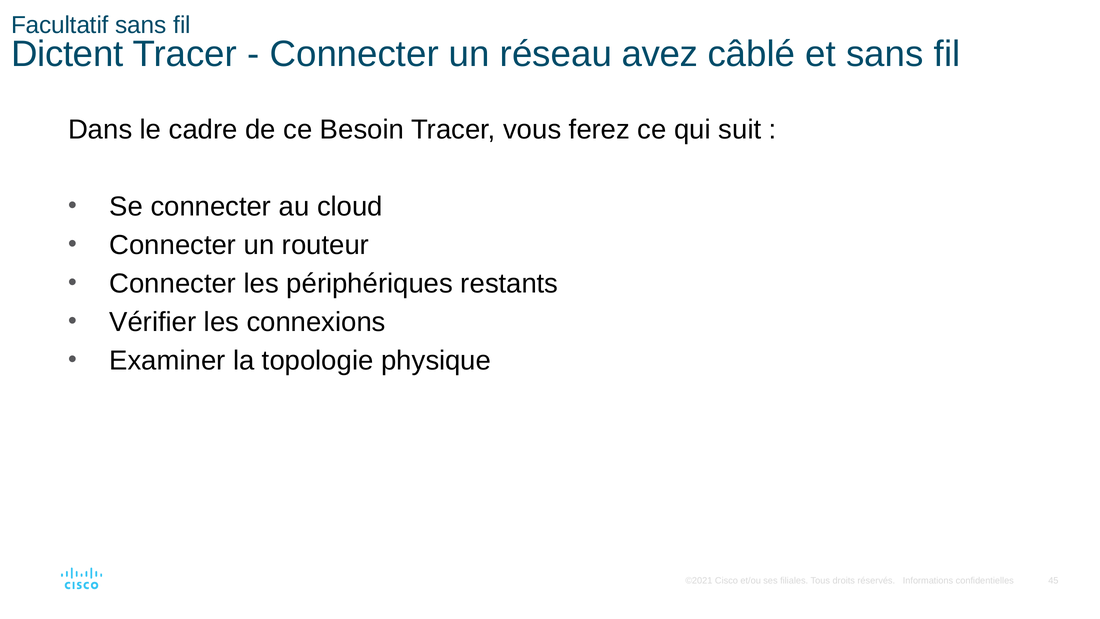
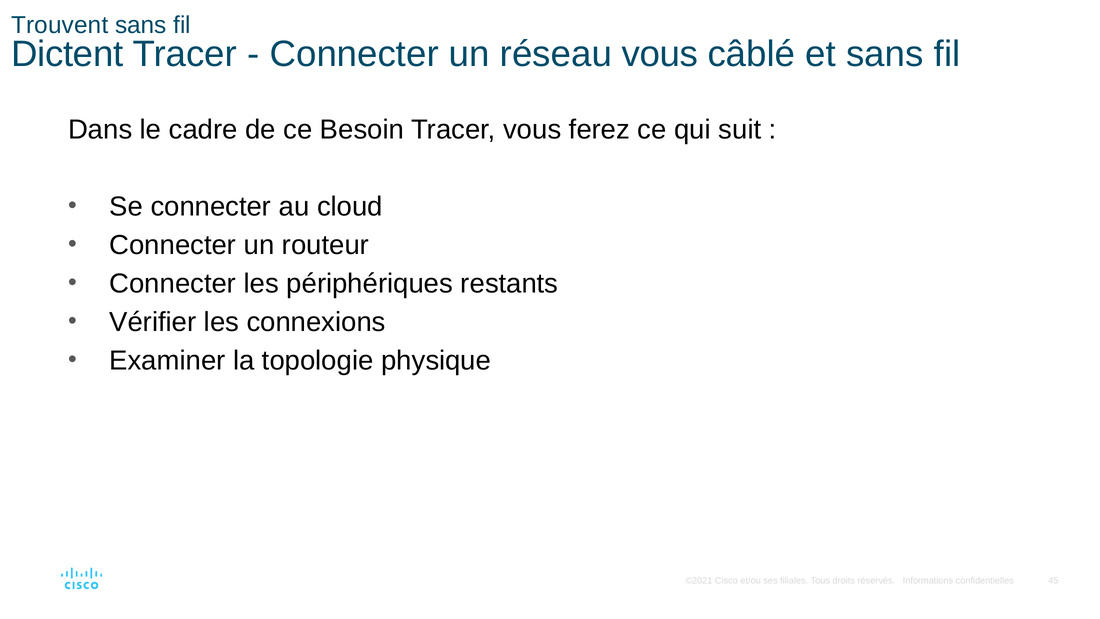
Facultatif: Facultatif -> Trouvent
réseau avez: avez -> vous
